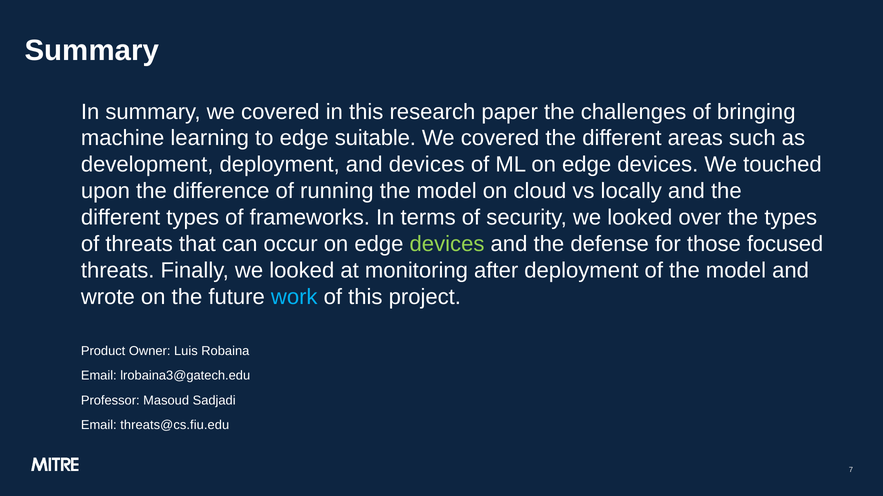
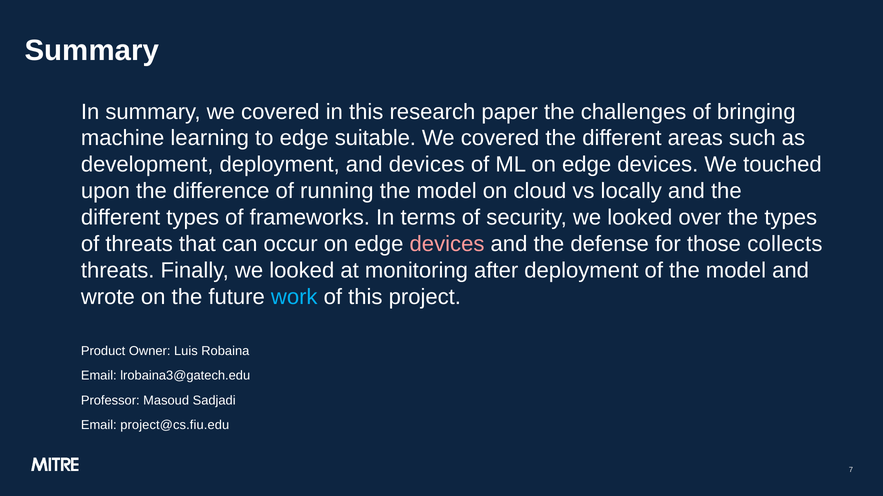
devices at (447, 244) colour: light green -> pink
focused: focused -> collects
threats@cs.fiu.edu: threats@cs.fiu.edu -> project@cs.fiu.edu
